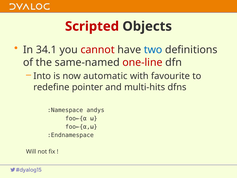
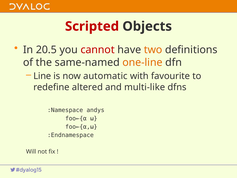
34.1: 34.1 -> 20.5
two colour: blue -> orange
one-line colour: red -> orange
Into: Into -> Line
pointer: pointer -> altered
multi-hits: multi-hits -> multi-like
